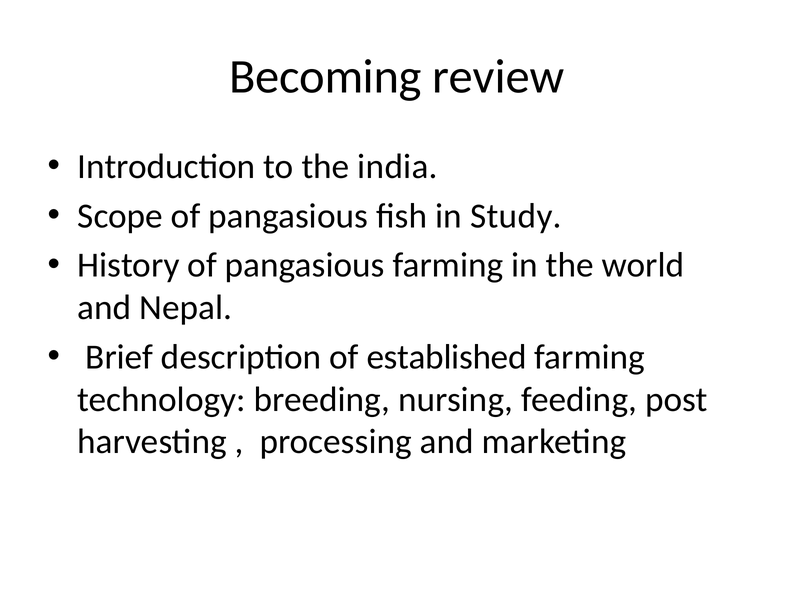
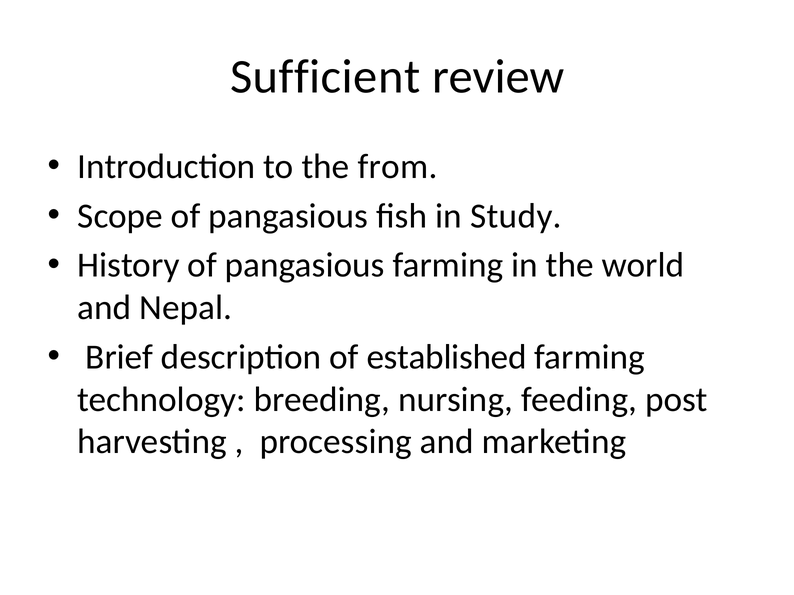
Becoming: Becoming -> Sufficient
india: india -> from
